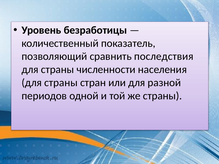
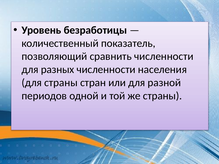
сравнить последствия: последствия -> численности
страны at (58, 70): страны -> разных
